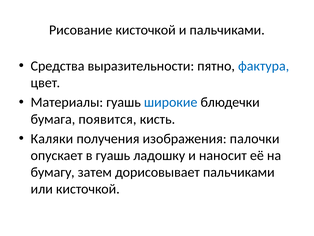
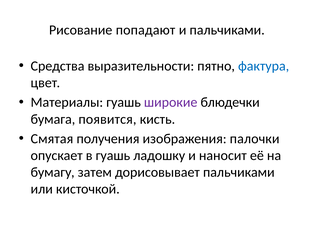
Рисование кисточкой: кисточкой -> попадают
широкие colour: blue -> purple
Каляки: Каляки -> Смятая
